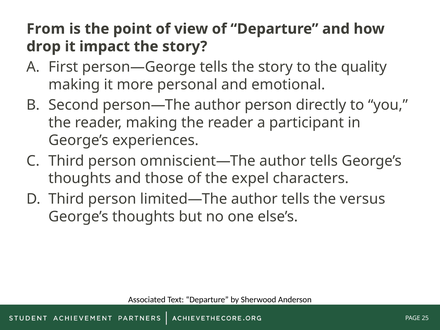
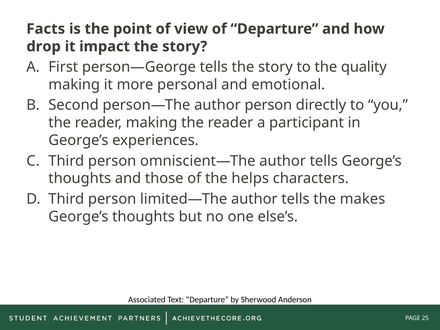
From: From -> Facts
expel: expel -> helps
versus: versus -> makes
